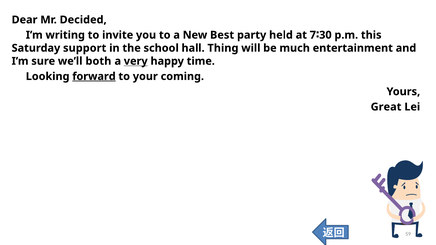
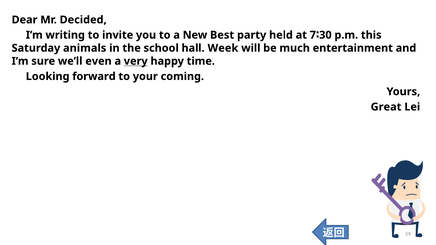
support: support -> animals
Thing: Thing -> Week
both: both -> even
forward underline: present -> none
